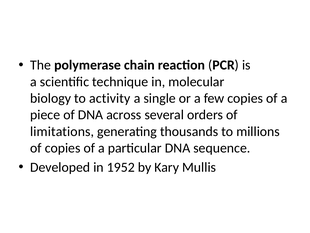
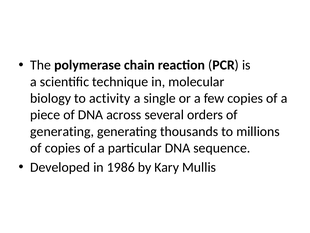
limitations at (62, 131): limitations -> generating
1952: 1952 -> 1986
